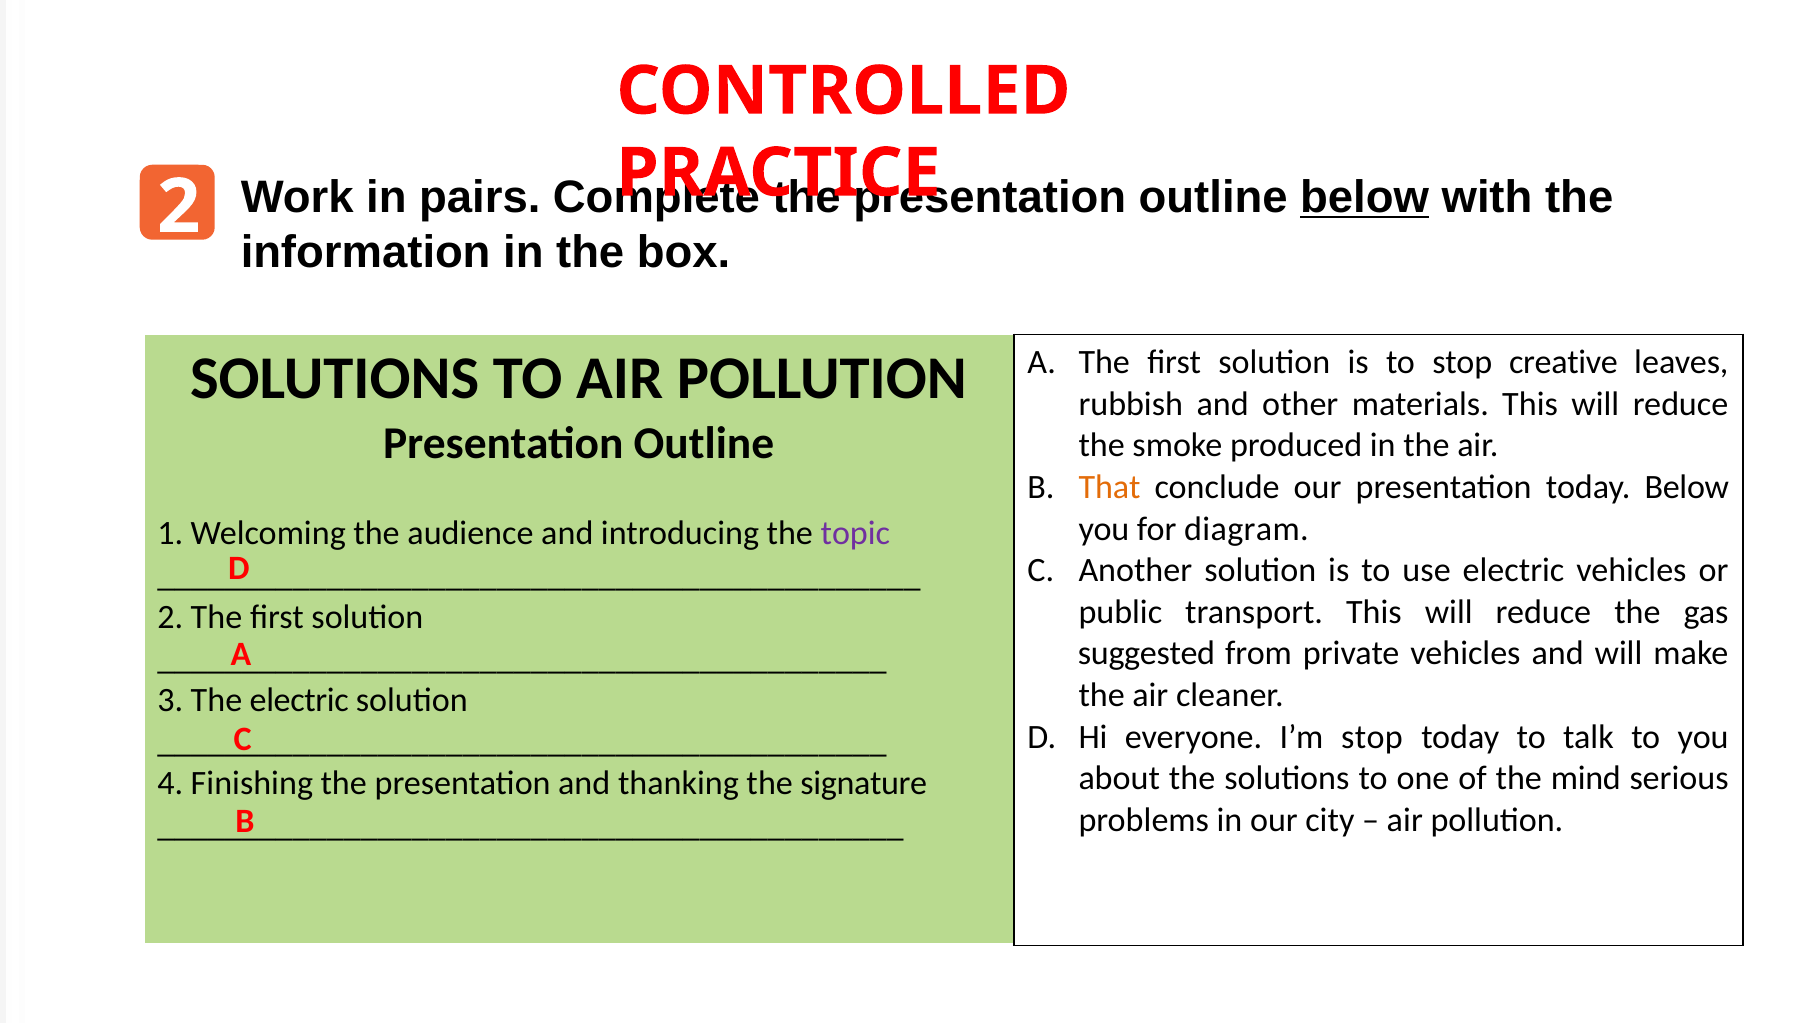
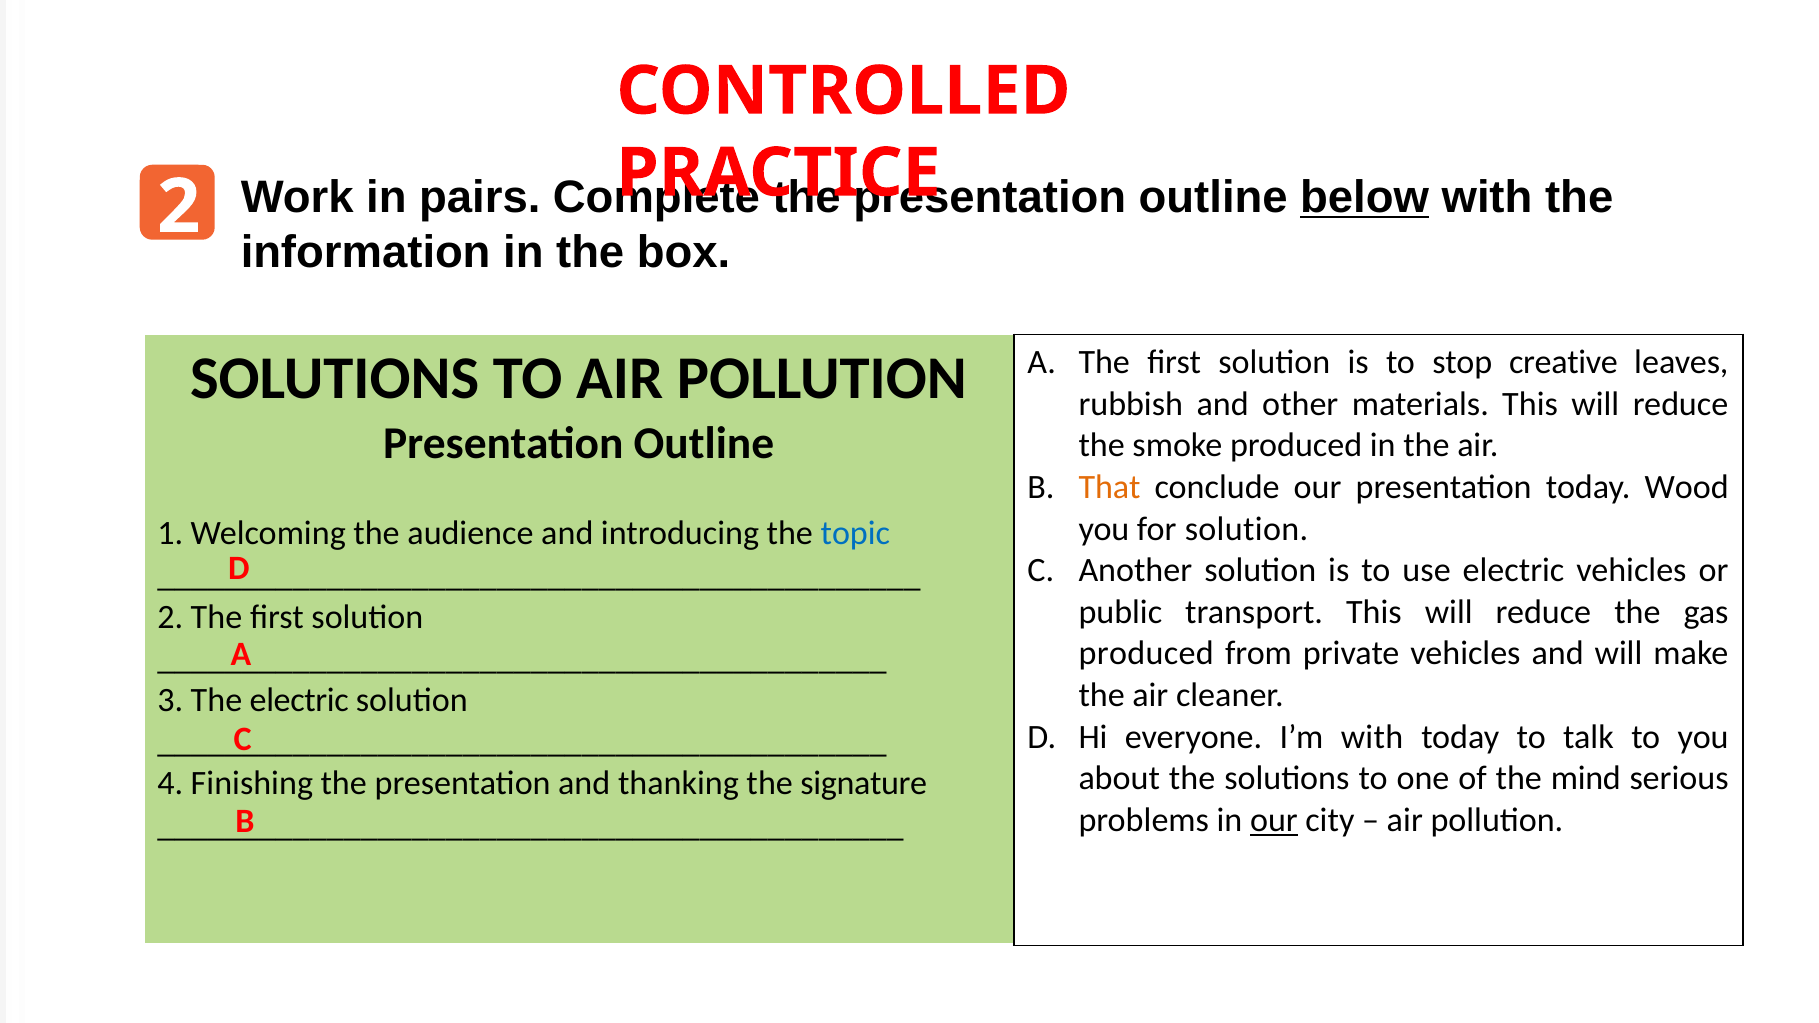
today Below: Below -> Wood
for diagram: diagram -> solution
topic colour: purple -> blue
suggested at (1147, 654): suggested -> produced
I’m stop: stop -> with
our at (1274, 820) underline: none -> present
